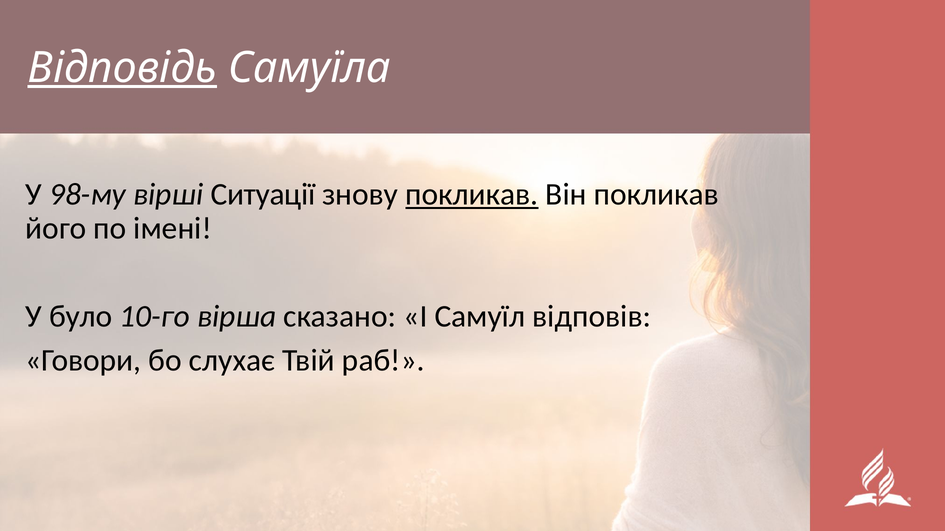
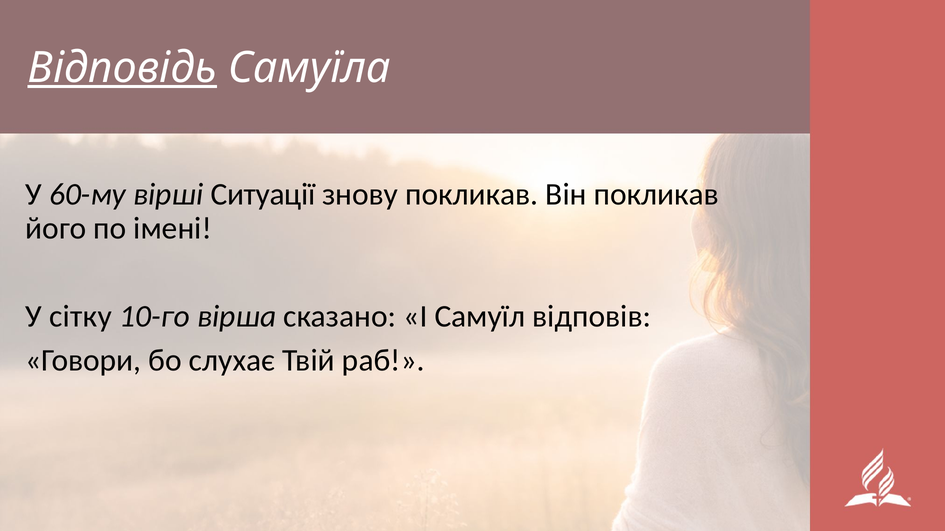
98-му: 98-му -> 60-му
покликав at (472, 195) underline: present -> none
було: було -> сітку
